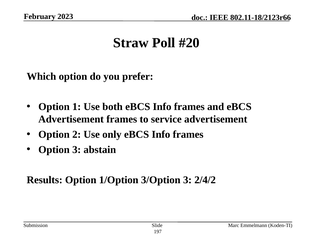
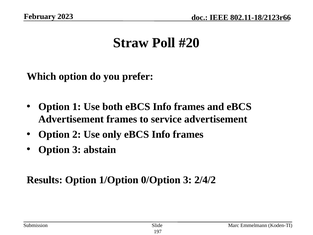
3/Option: 3/Option -> 0/Option
